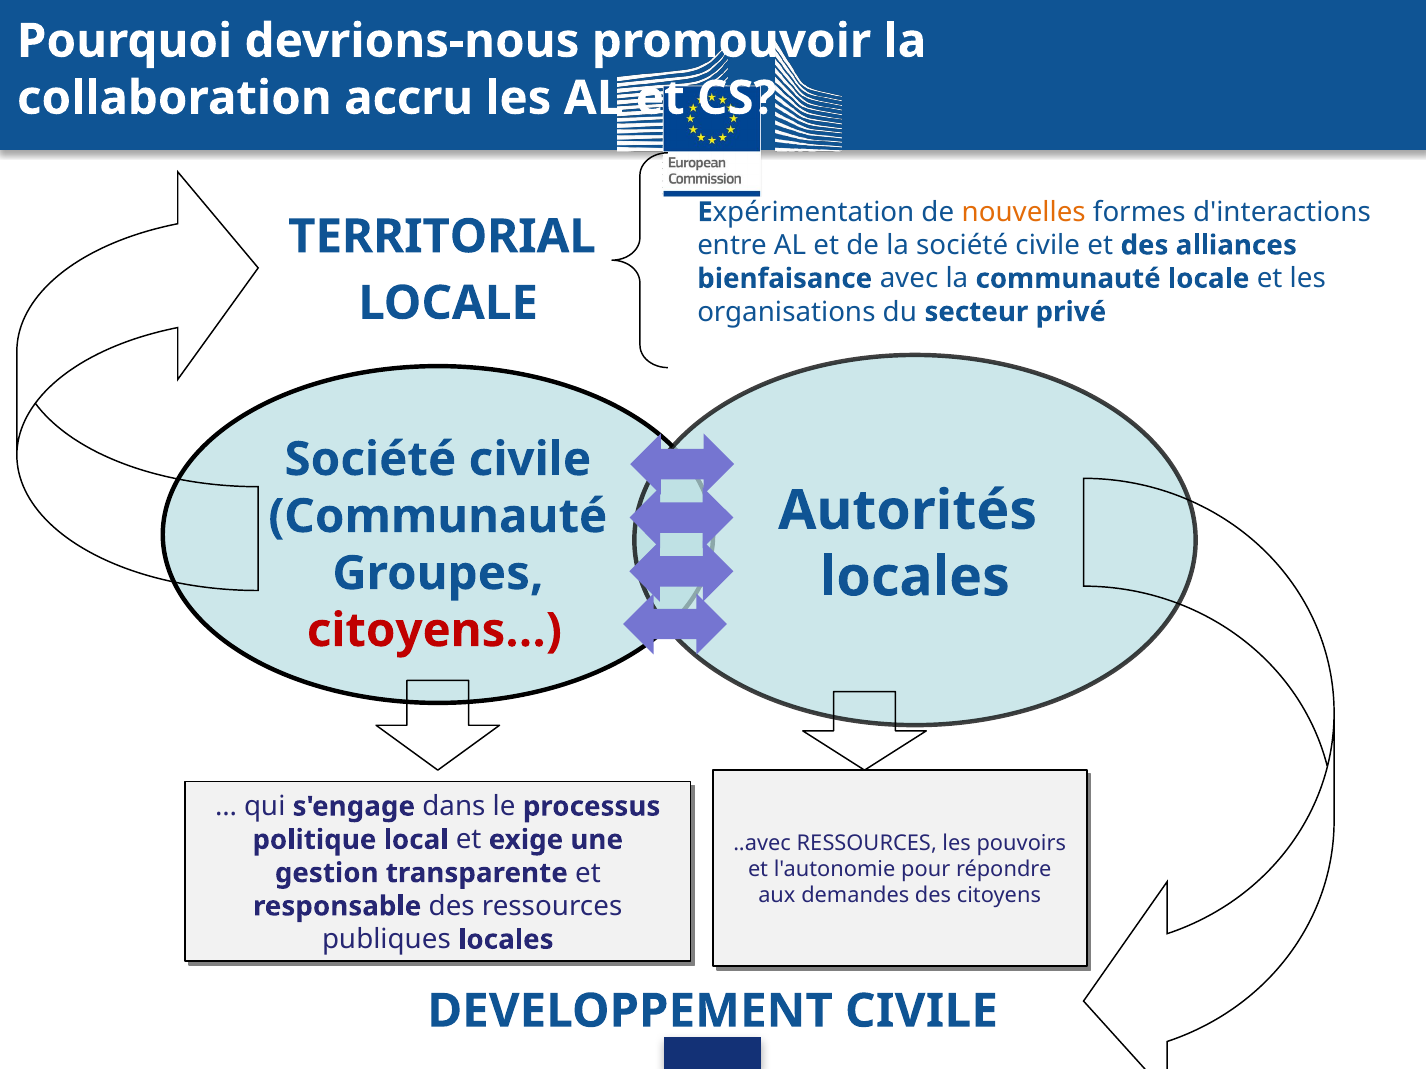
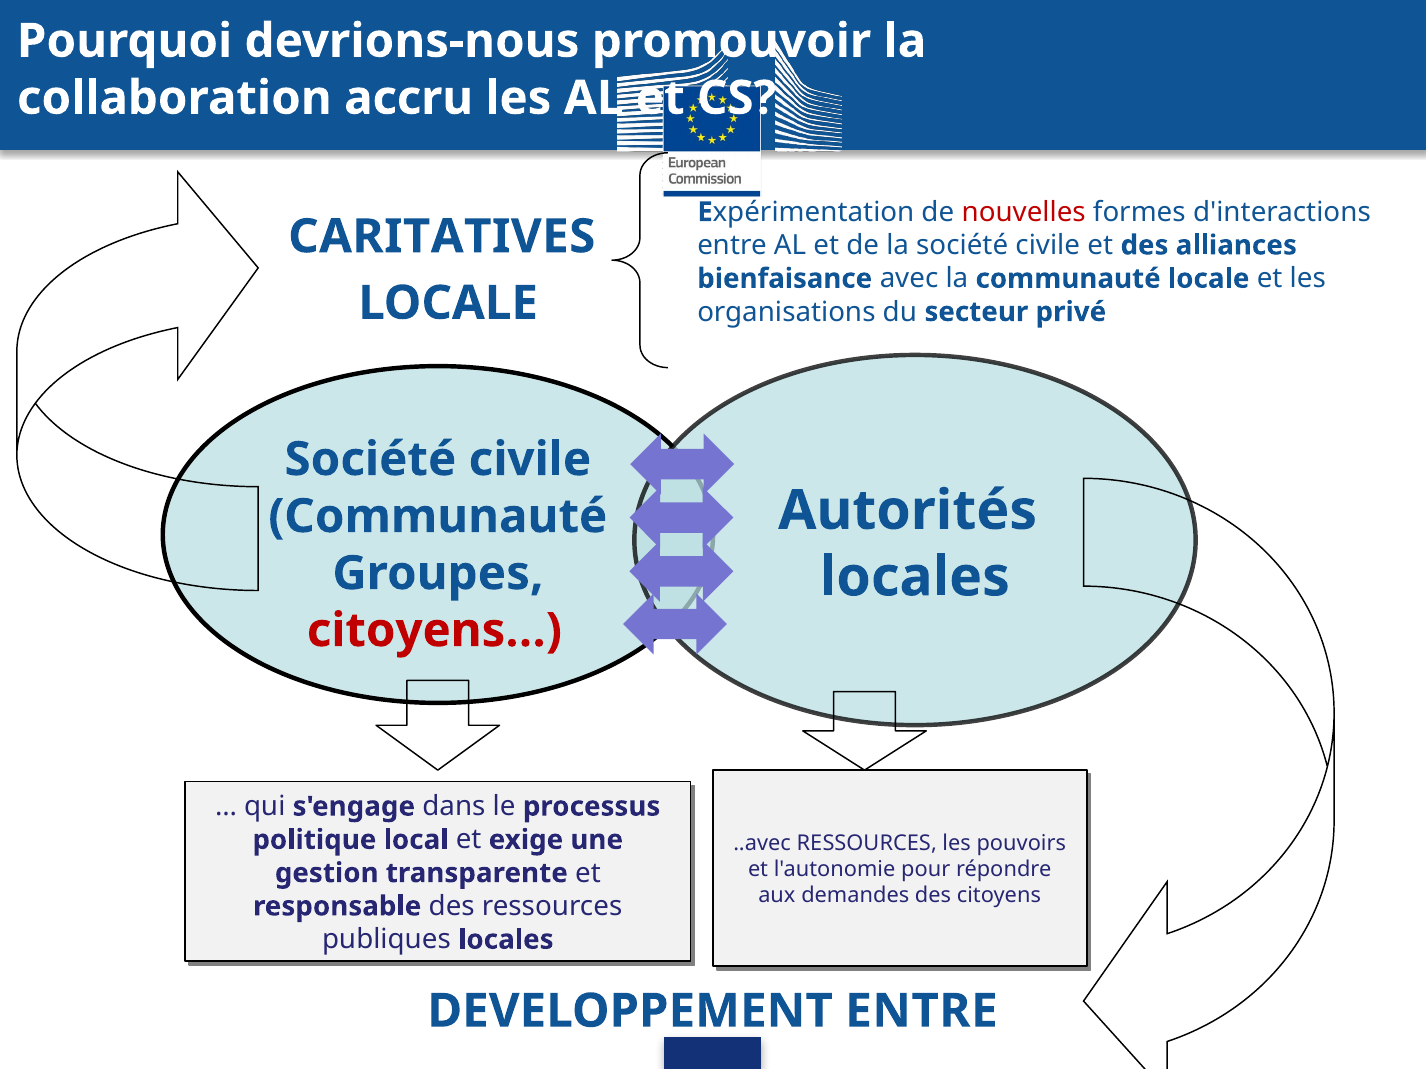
nouvelles colour: orange -> red
TERRITORIAL: TERRITORIAL -> CARITATIVES
DEVELOPPEMENT CIVILE: CIVILE -> ENTRE
